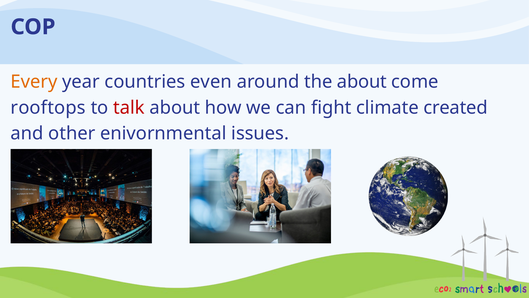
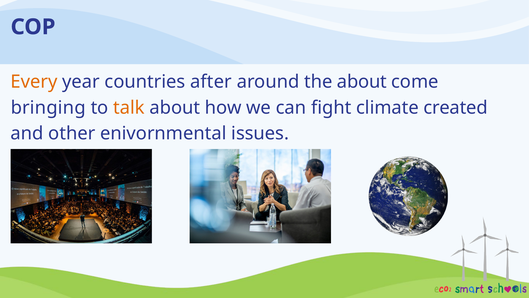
even: even -> after
rooftops: rooftops -> bringing
talk colour: red -> orange
